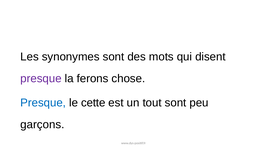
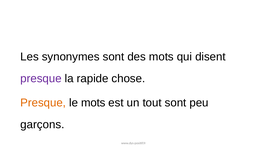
ferons: ferons -> rapide
Presque at (43, 103) colour: blue -> orange
le cette: cette -> mots
